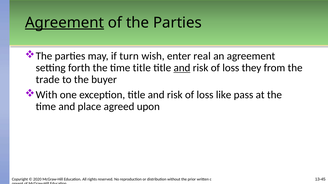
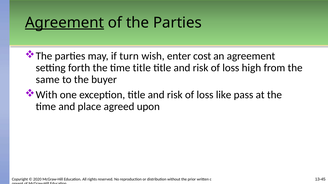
real: real -> cost
and at (182, 68) underline: present -> none
they: they -> high
trade: trade -> same
